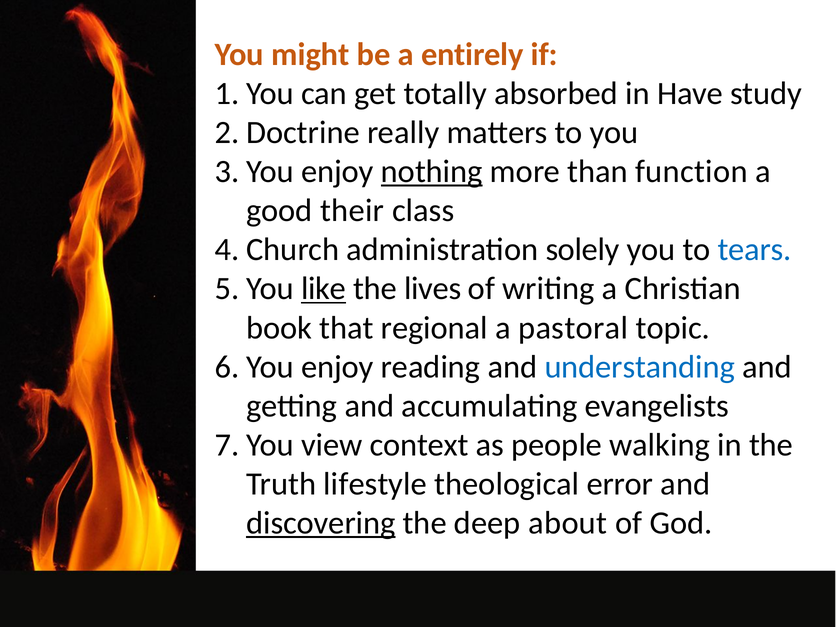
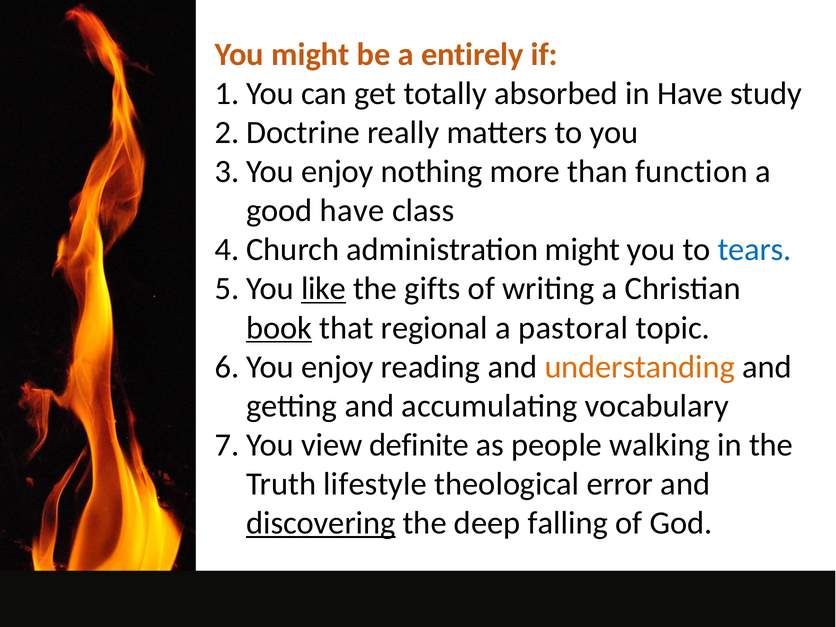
nothing underline: present -> none
good their: their -> have
administration solely: solely -> might
lives: lives -> gifts
book underline: none -> present
understanding colour: blue -> orange
evangelists: evangelists -> vocabulary
context: context -> definite
about: about -> falling
